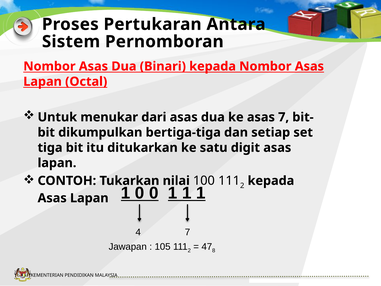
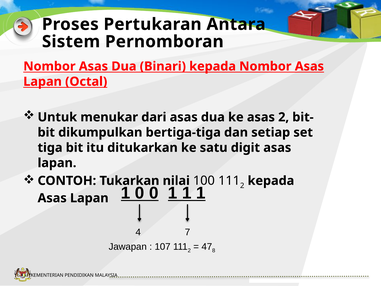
asas 7: 7 -> 2
105: 105 -> 107
